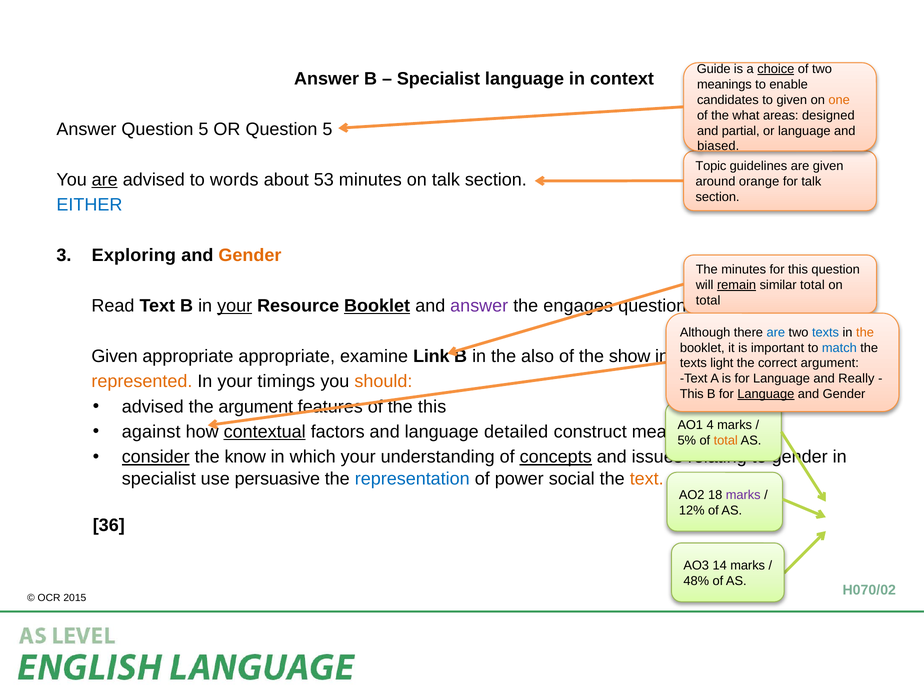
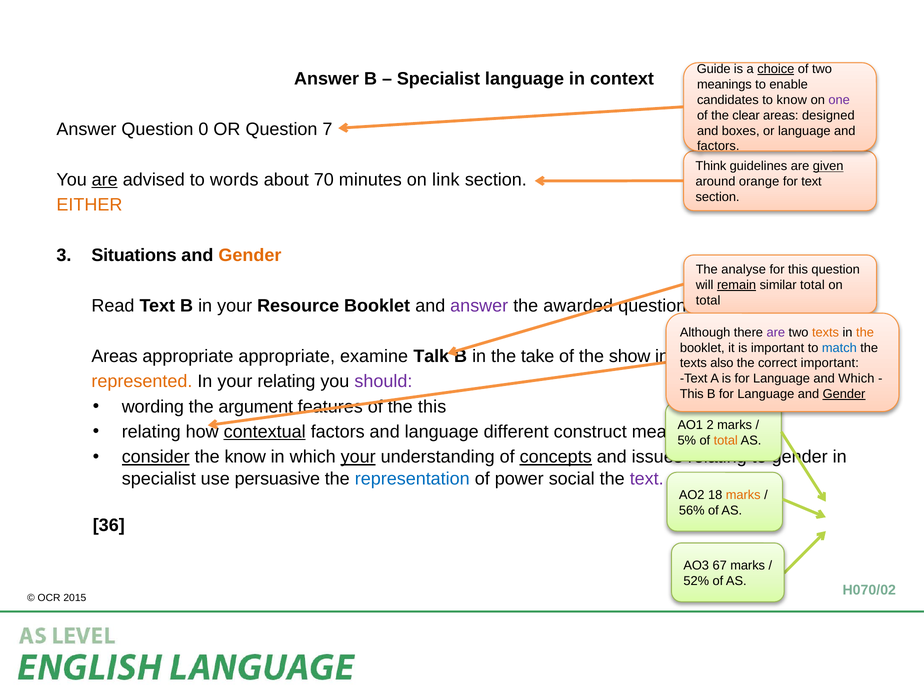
to given: given -> know
one colour: orange -> purple
what: what -> clear
Answer Question 5: 5 -> 0
OR Question 5: 5 -> 7
partial: partial -> boxes
biased at (718, 146): biased -> factors
Topic: Topic -> Think
given at (828, 166) underline: none -> present
53: 53 -> 70
on talk: talk -> link
for talk: talk -> text
EITHER colour: blue -> orange
Exploring: Exploring -> Situations
The minutes: minutes -> analyse
your at (235, 306) underline: present -> none
Booklet at (377, 306) underline: present -> none
engages: engages -> awarded
are at (776, 332) colour: blue -> purple
texts at (826, 332) colour: blue -> orange
Given at (115, 356): Given -> Areas
Link: Link -> Talk
also: also -> take
light: light -> also
argument at (830, 363): argument -> important
and Really: Really -> Which
your timings: timings -> relating
should colour: orange -> purple
Language at (766, 394) underline: present -> none
Gender at (844, 394) underline: none -> present
advised at (153, 407): advised -> wording
4: 4 -> 2
against at (151, 432): against -> relating
detailed: detailed -> different
your at (358, 457) underline: none -> present
text at (647, 479) colour: orange -> purple
marks at (743, 495) colour: purple -> orange
12%: 12% -> 56%
14: 14 -> 67
48%: 48% -> 52%
